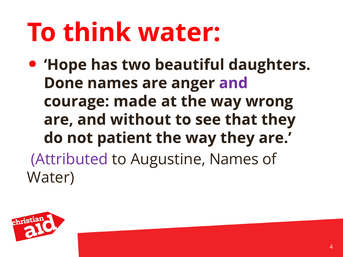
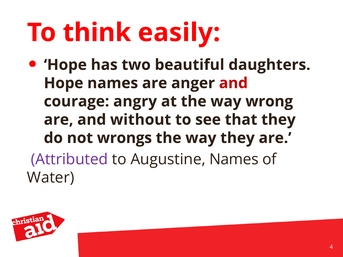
think water: water -> easily
Done at (64, 83): Done -> Hope
and at (233, 83) colour: purple -> red
made: made -> angry
patient: patient -> wrongs
